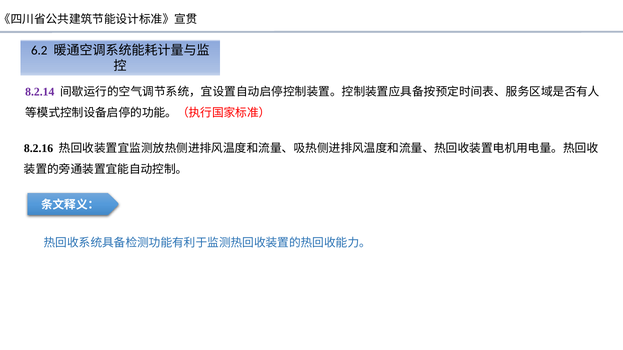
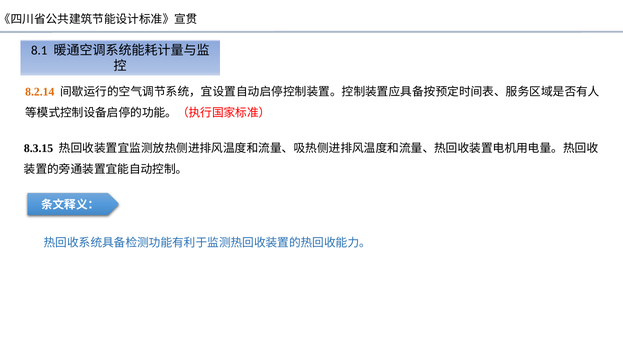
6.2: 6.2 -> 8.1
8.2.14 colour: purple -> orange
8.2.16: 8.2.16 -> 8.3.15
